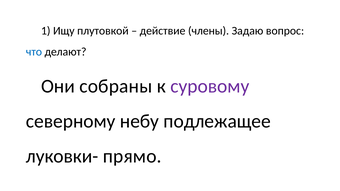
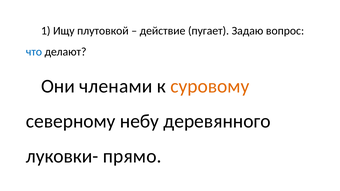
члены: члены -> пугает
собраны: собраны -> членами
суровому colour: purple -> orange
подлежащее: подлежащее -> деревянного
